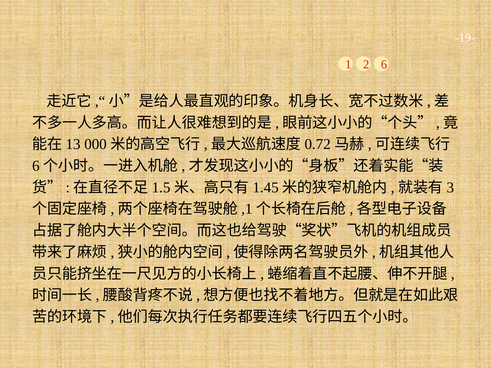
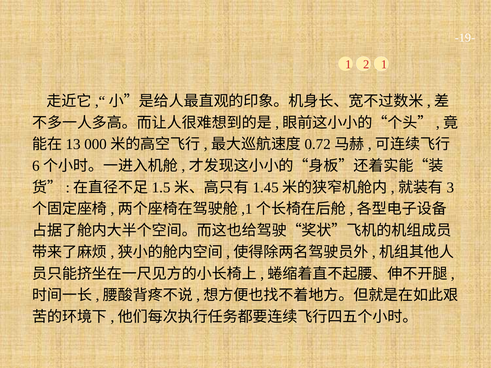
2 6: 6 -> 1
